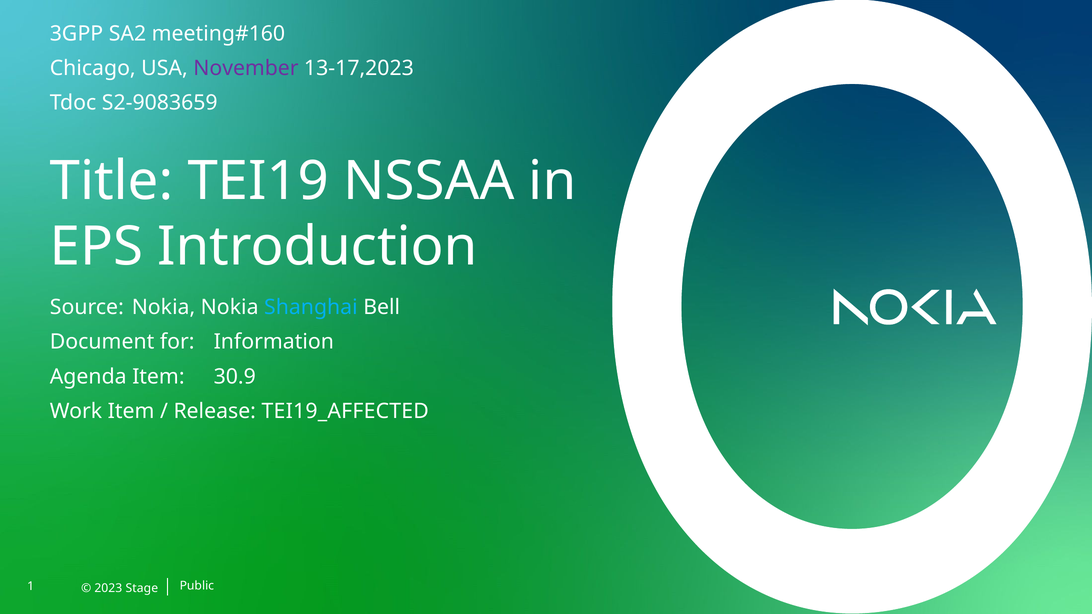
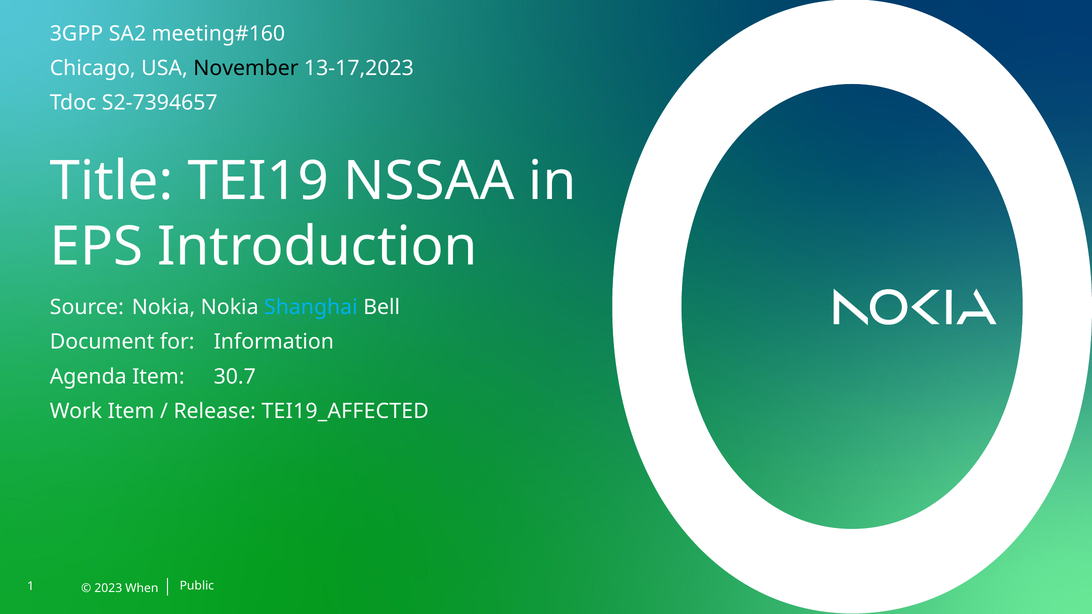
November colour: purple -> black
S2-9083659: S2-9083659 -> S2-7394657
30.9: 30.9 -> 30.7
Stage: Stage -> When
